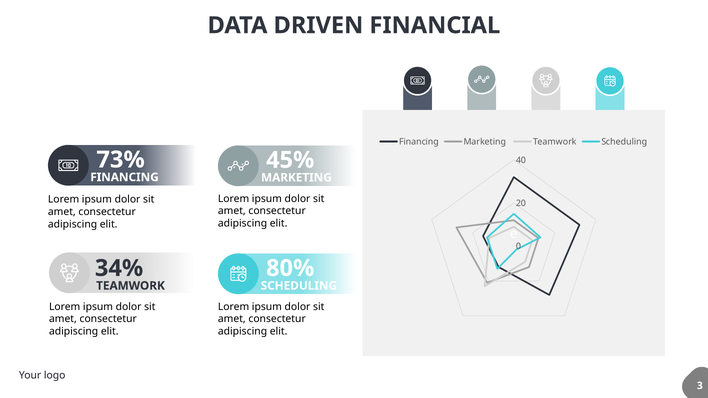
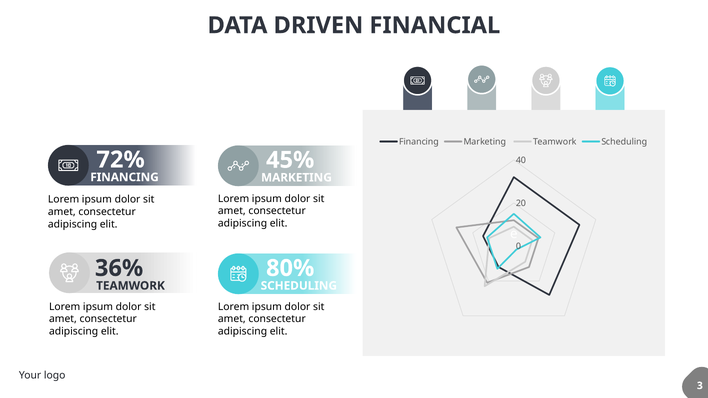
73%: 73% -> 72%
34%: 34% -> 36%
